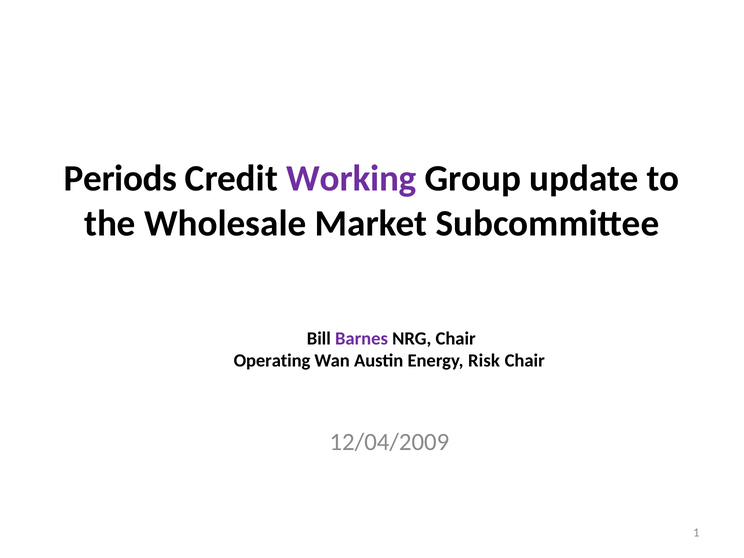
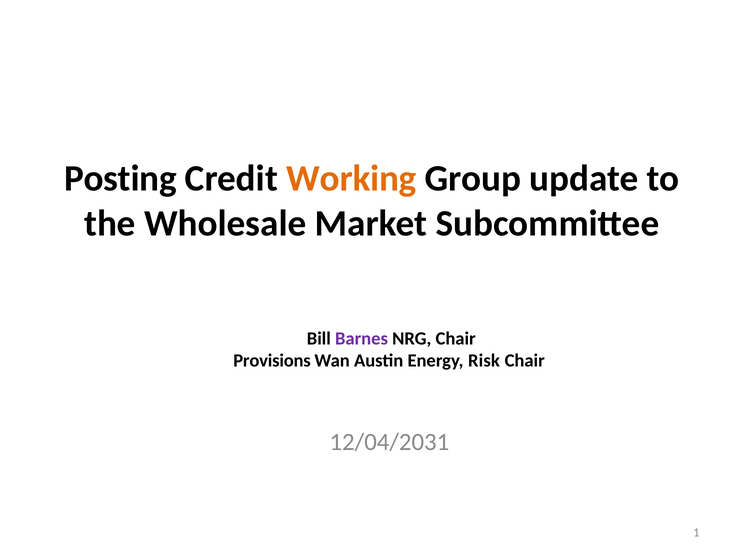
Periods: Periods -> Posting
Working colour: purple -> orange
Operating: Operating -> Provisions
12/04/2009: 12/04/2009 -> 12/04/2031
